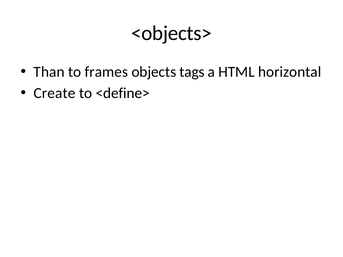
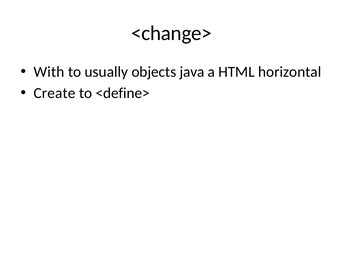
<objects>: <objects> -> <change>
Than: Than -> With
frames: frames -> usually
tags: tags -> java
